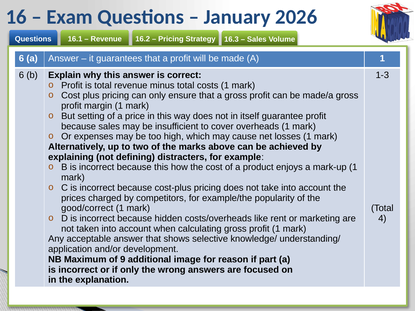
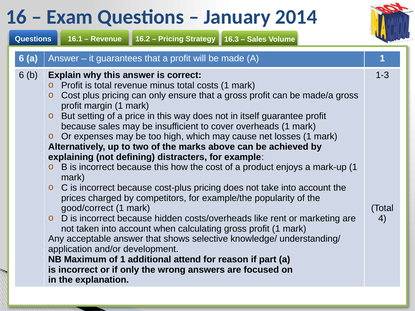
2026: 2026 -> 2014
of 9: 9 -> 1
image: image -> attend
